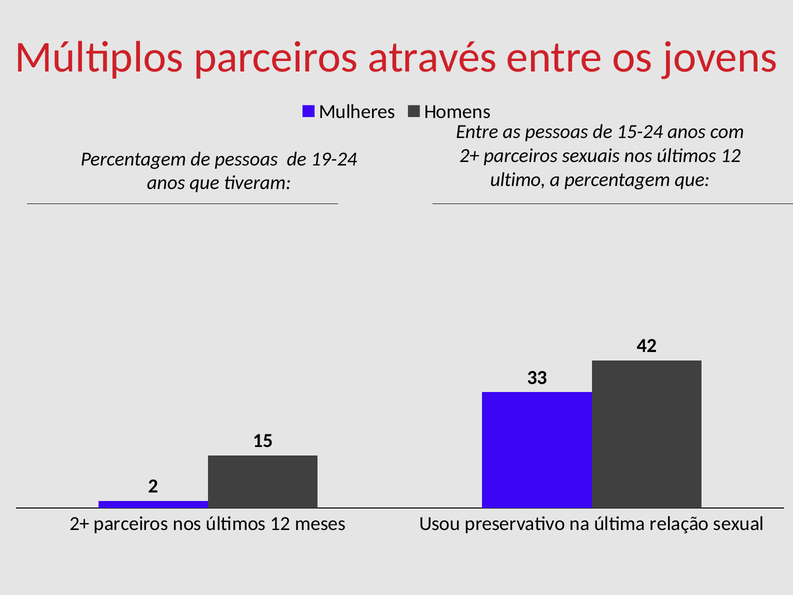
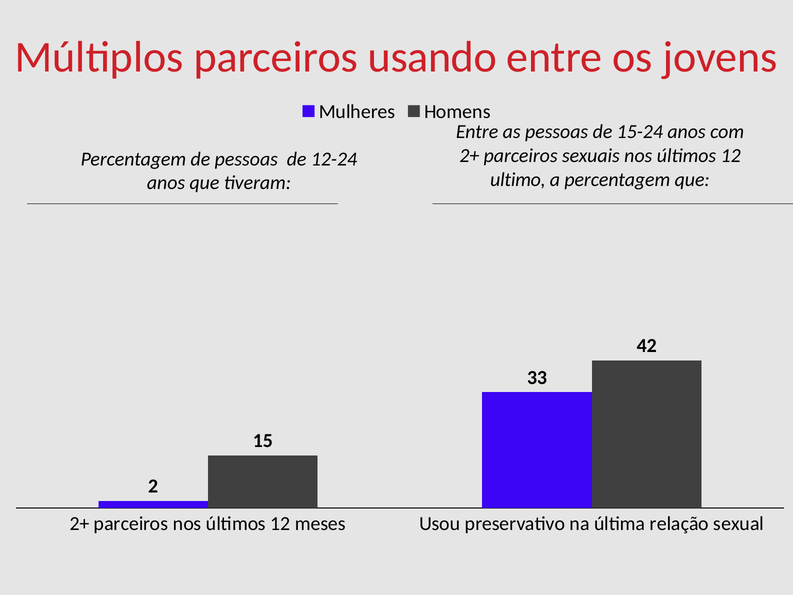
através: através -> usando
19-24: 19-24 -> 12-24
